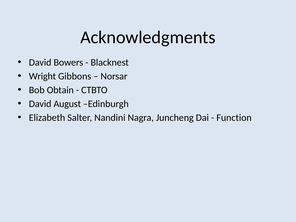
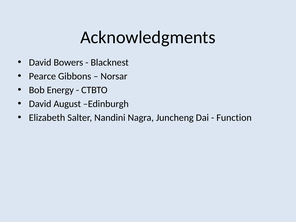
Wright: Wright -> Pearce
Obtain: Obtain -> Energy
